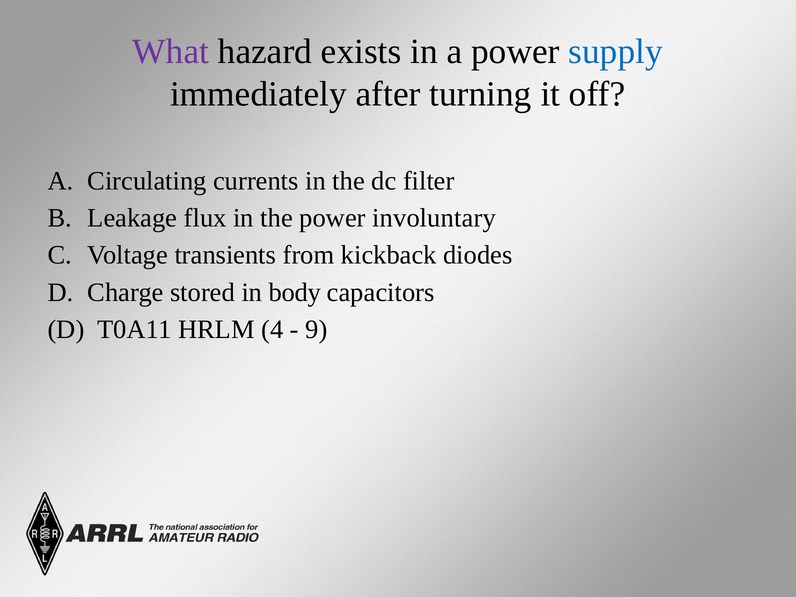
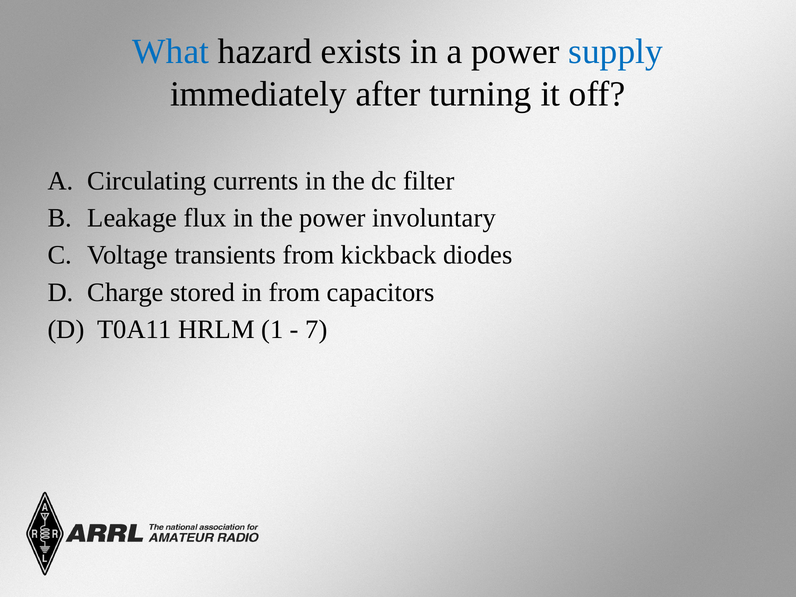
What colour: purple -> blue
in body: body -> from
4: 4 -> 1
9: 9 -> 7
